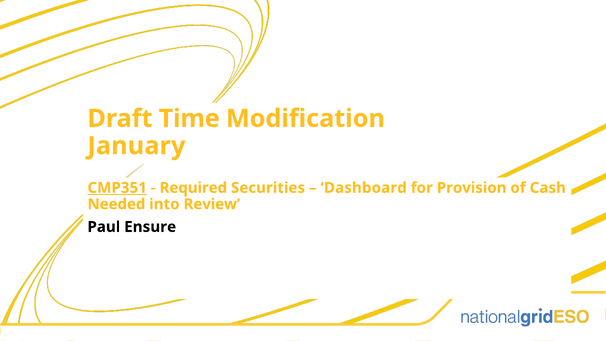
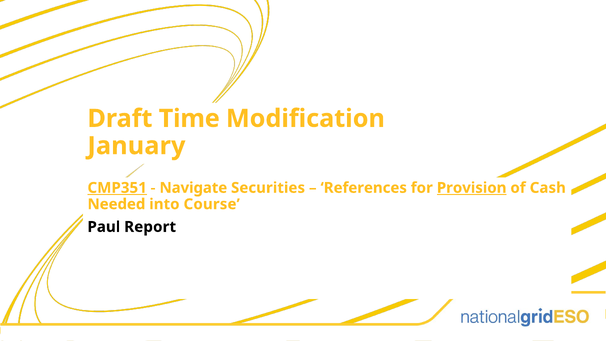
Required: Required -> Navigate
Dashboard: Dashboard -> References
Provision underline: none -> present
Review: Review -> Course
Ensure: Ensure -> Report
